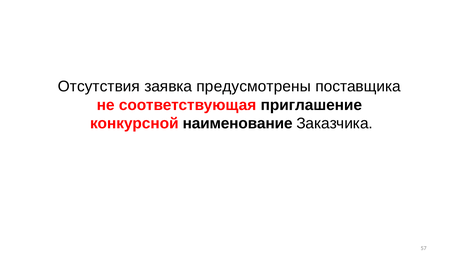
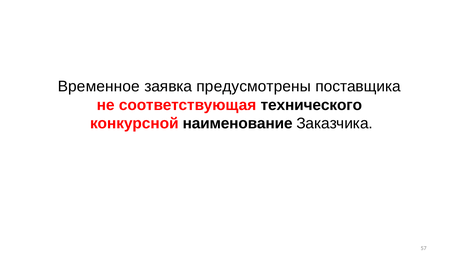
Отсутствия: Отсутствия -> Временное
приглашение: приглашение -> технического
